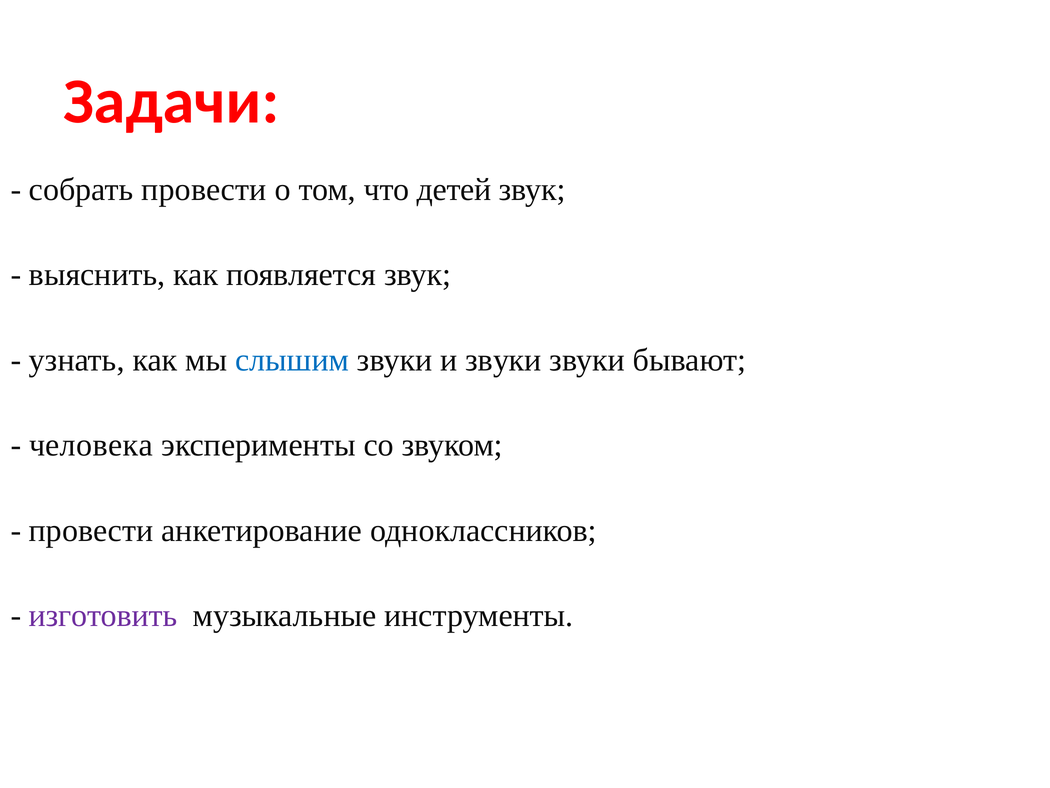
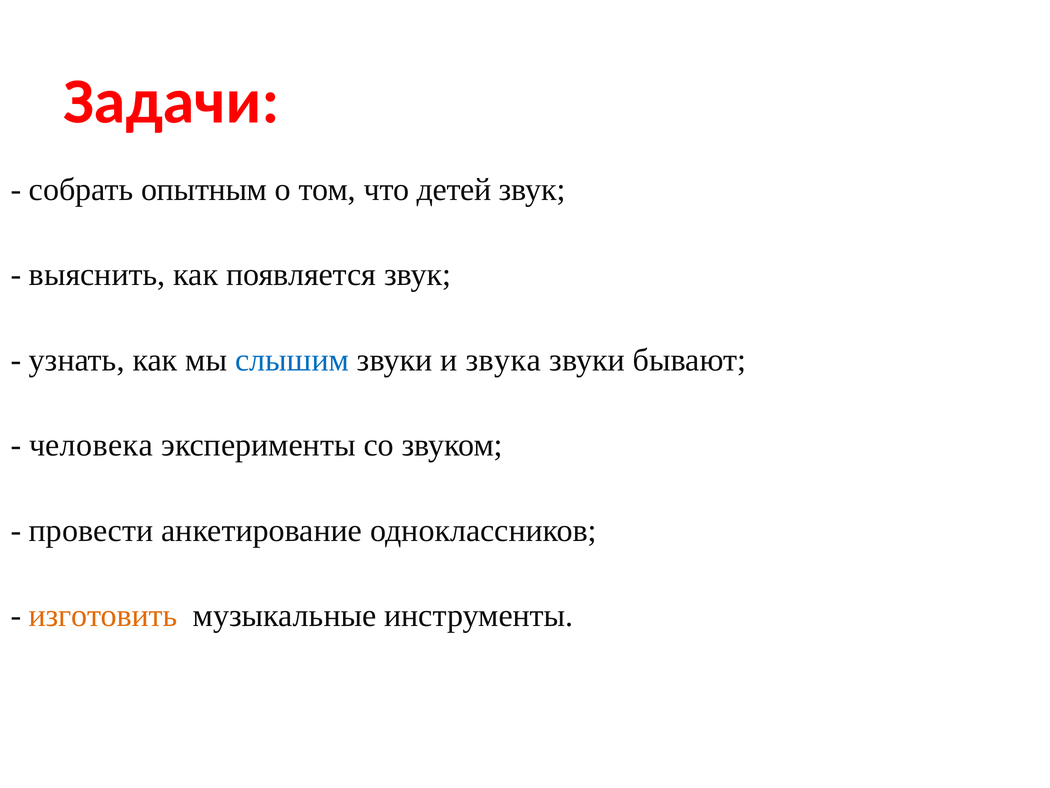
собрать провести: провести -> опытным
и звуки: звуки -> звука
изготовить colour: purple -> orange
